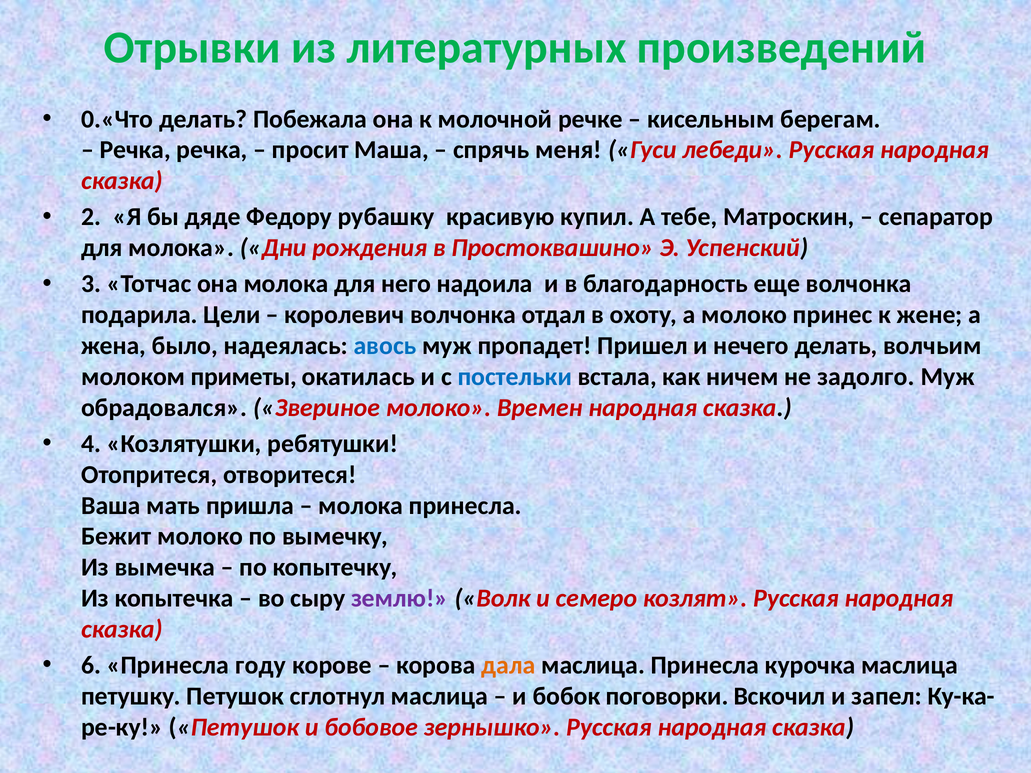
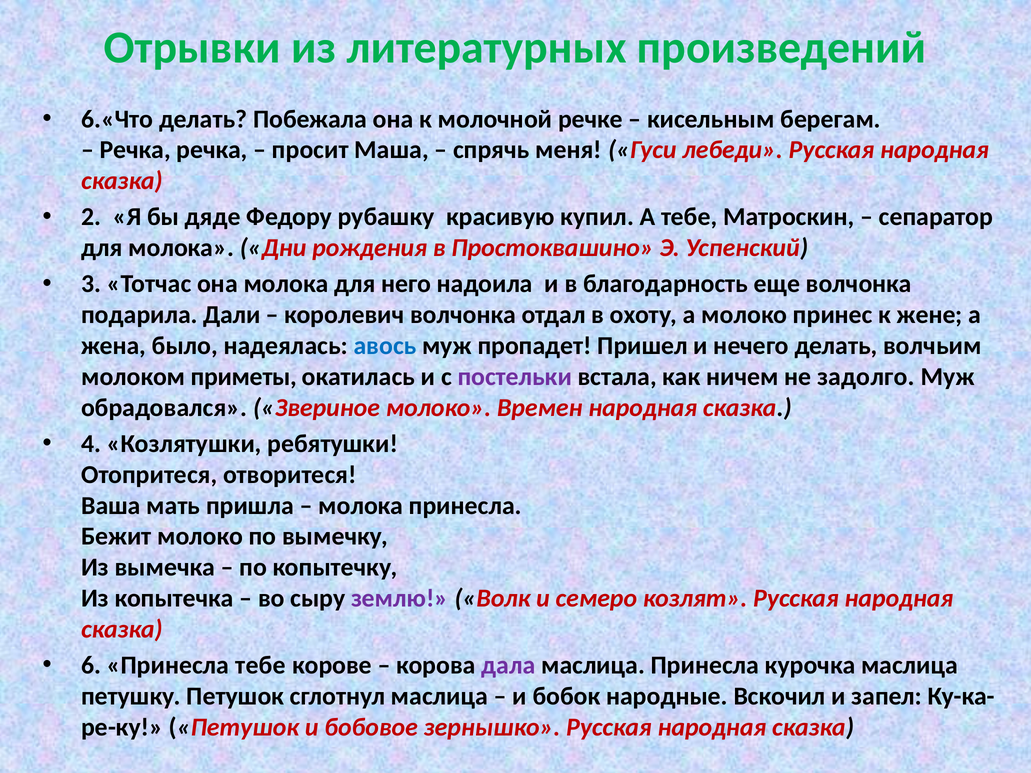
0.«Что: 0.«Что -> 6.«Что
Цели: Цели -> Дали
постельки colour: blue -> purple
Принесла году: году -> тебе
дала colour: orange -> purple
поговорки: поговорки -> народные
